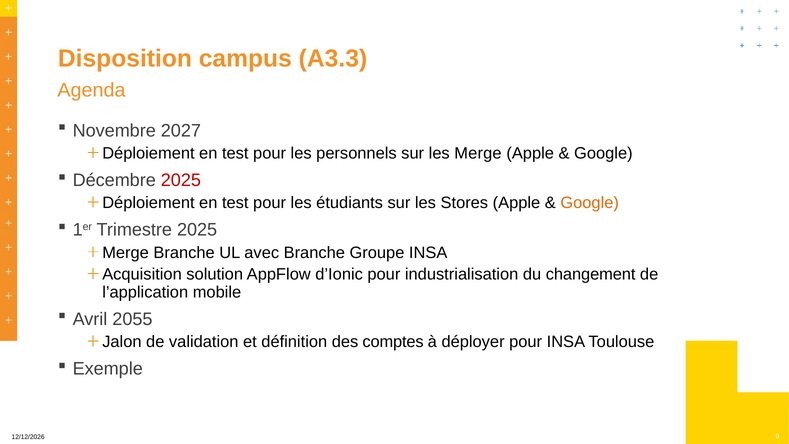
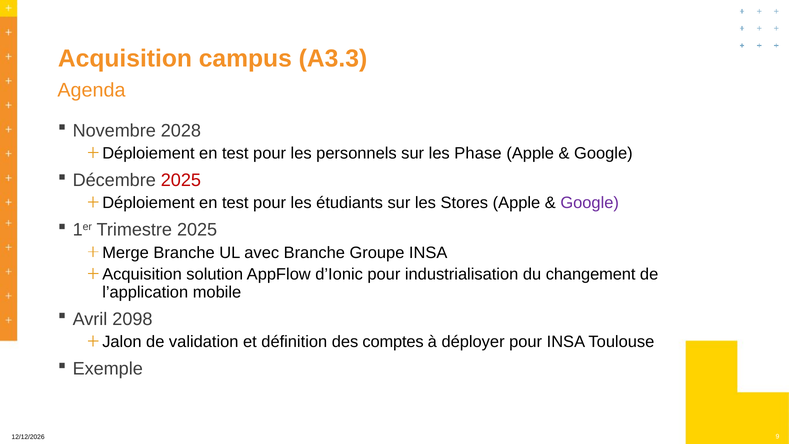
Disposition at (125, 59): Disposition -> Acquisition
2027: 2027 -> 2028
les Merge: Merge -> Phase
Google at (590, 203) colour: orange -> purple
2055: 2055 -> 2098
